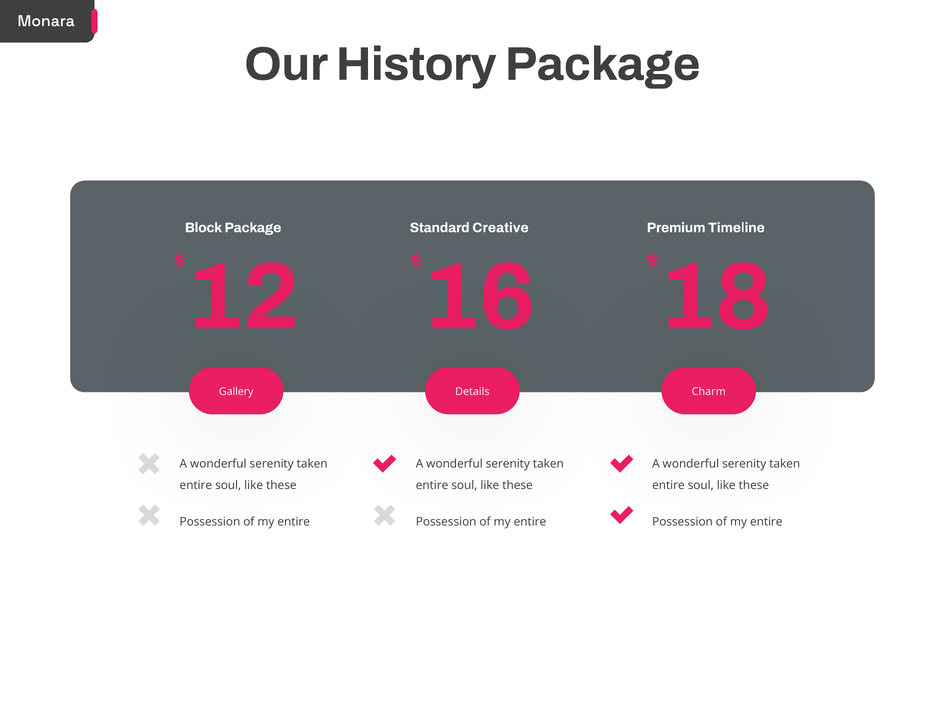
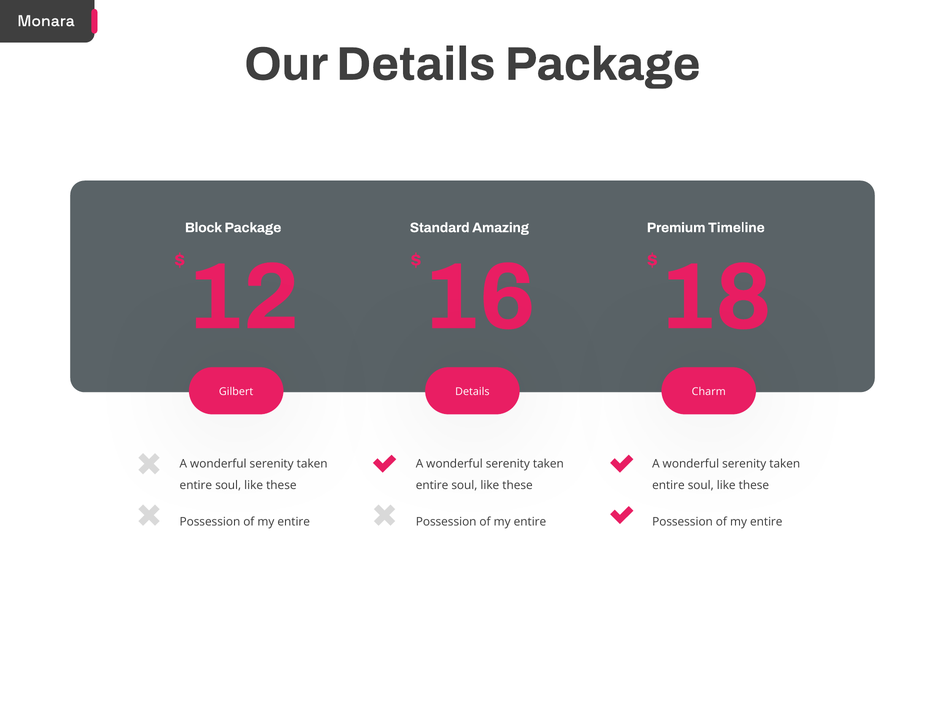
Our History: History -> Details
Creative: Creative -> Amazing
Gallery: Gallery -> Gilbert
